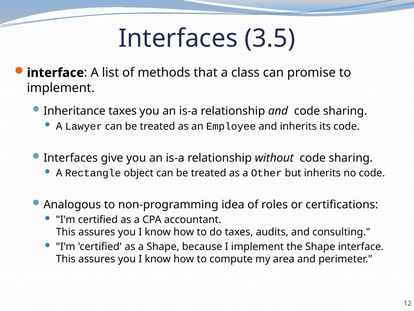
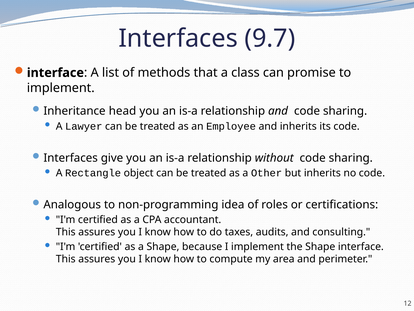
3.5: 3.5 -> 9.7
Inheritance taxes: taxes -> head
